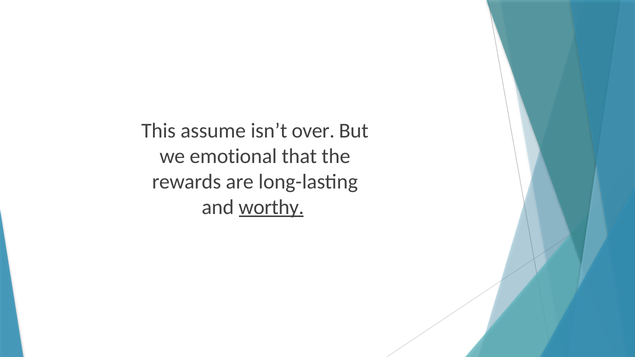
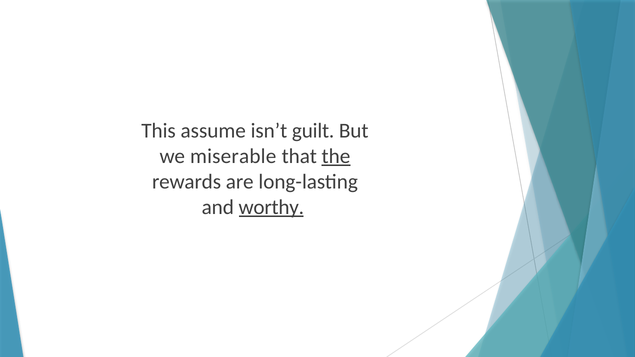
over: over -> guilt
emotional: emotional -> miserable
the underline: none -> present
